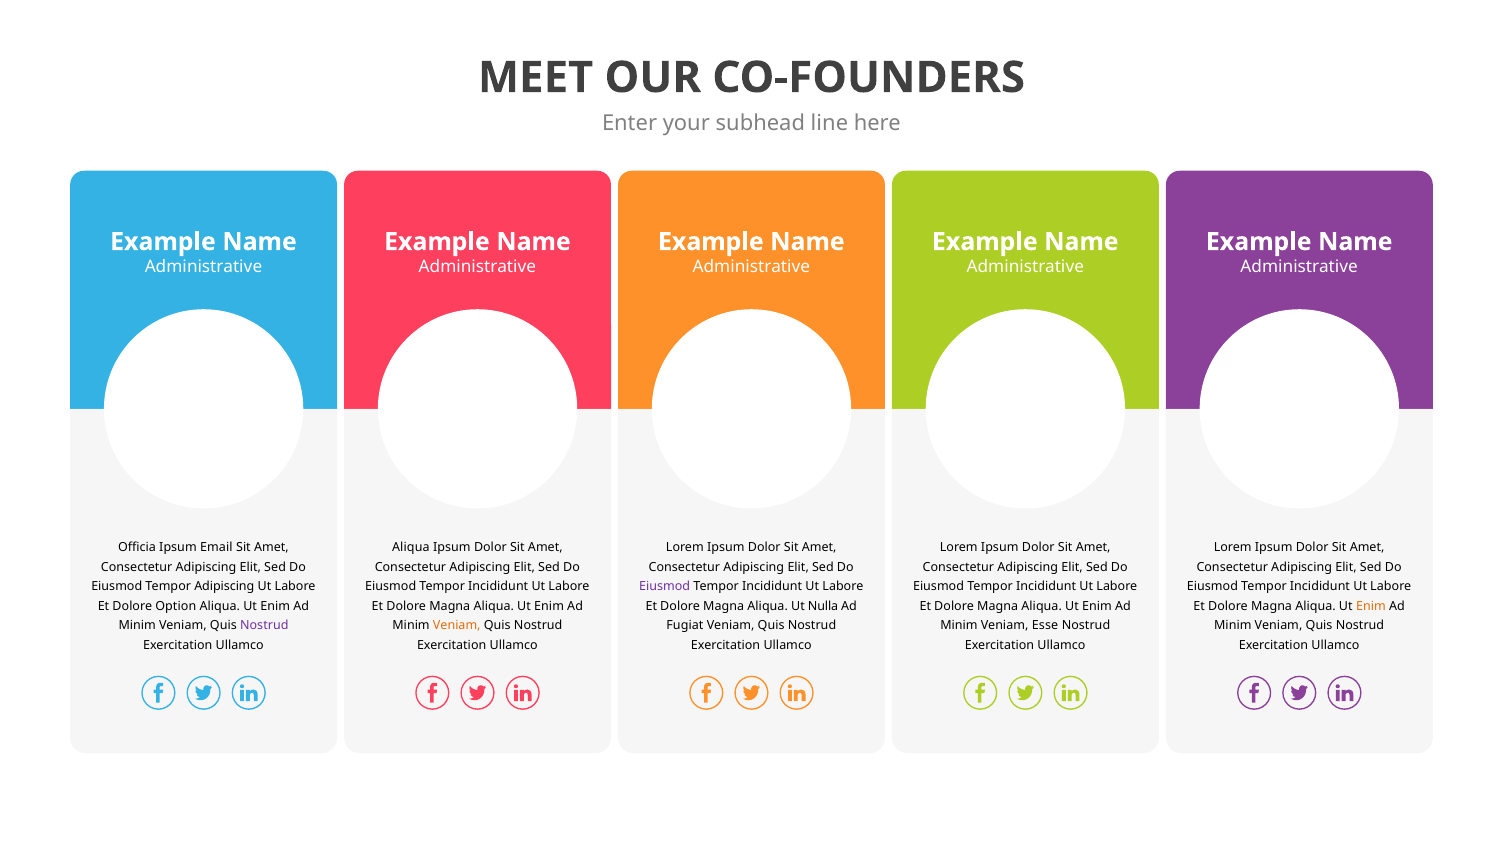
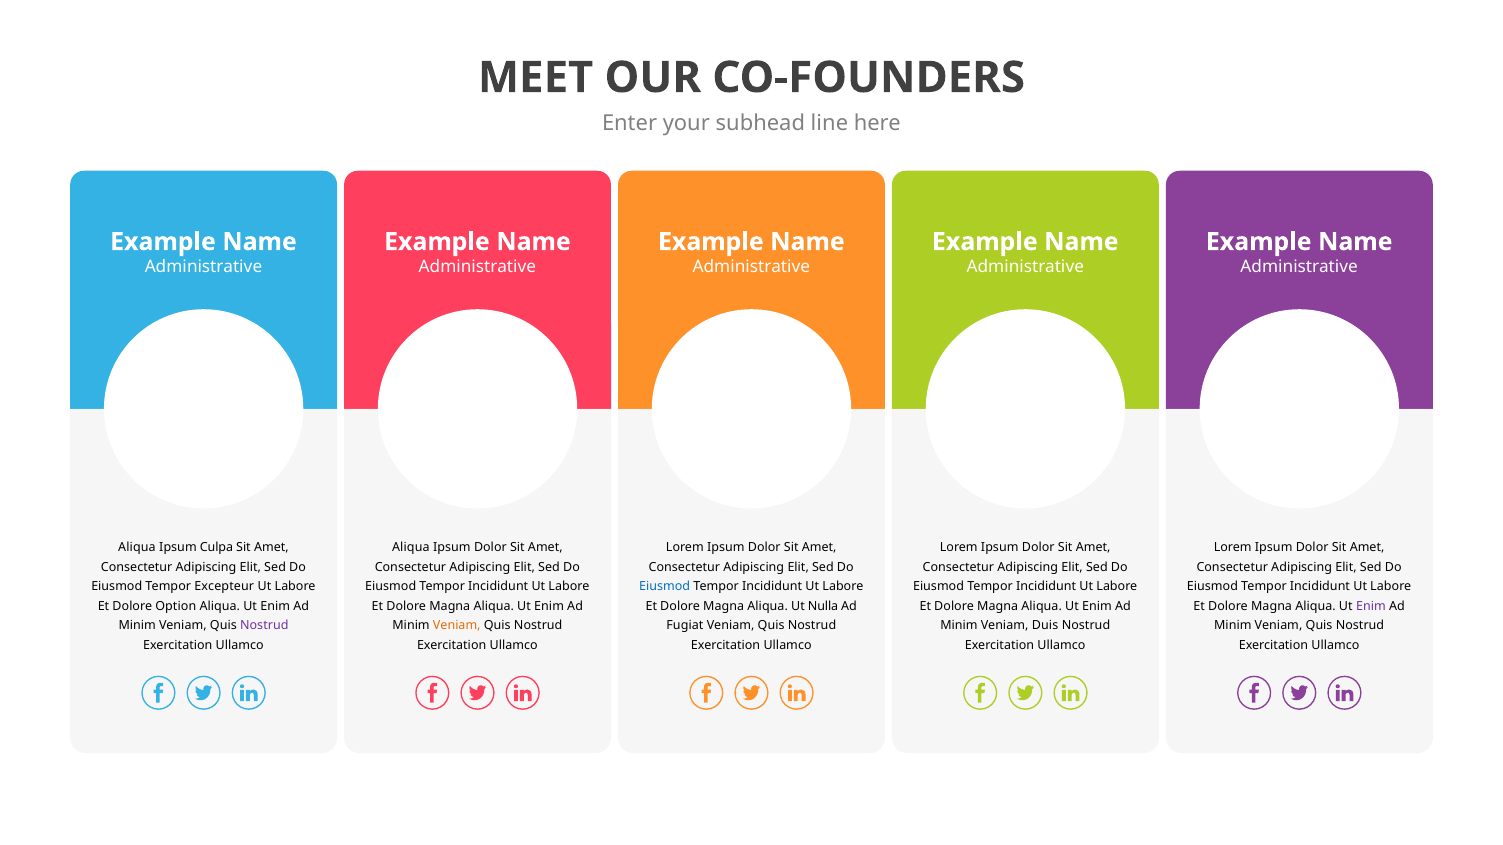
Officia at (137, 548): Officia -> Aliqua
Email: Email -> Culpa
Tempor Adipiscing: Adipiscing -> Excepteur
Eiusmod at (665, 587) colour: purple -> blue
Enim at (1371, 606) colour: orange -> purple
Esse: Esse -> Duis
